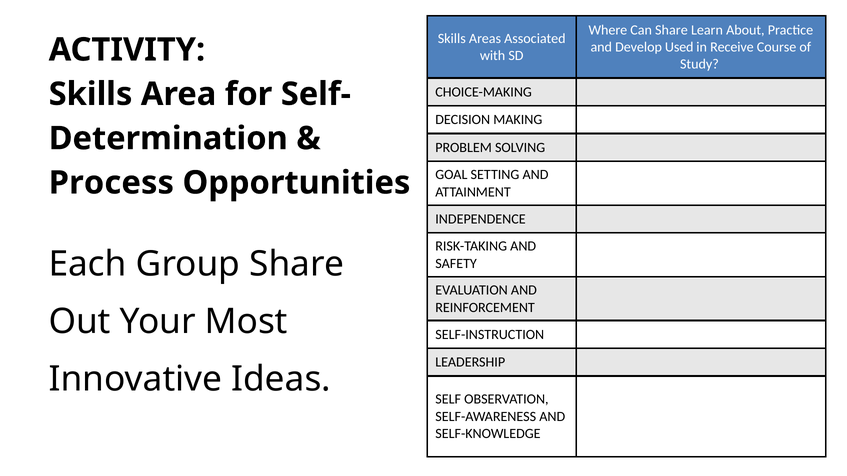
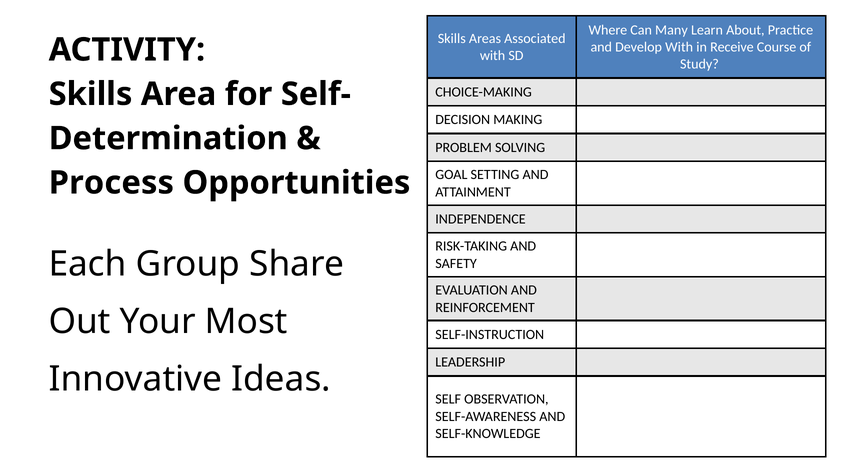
Can Share: Share -> Many
Develop Used: Used -> With
